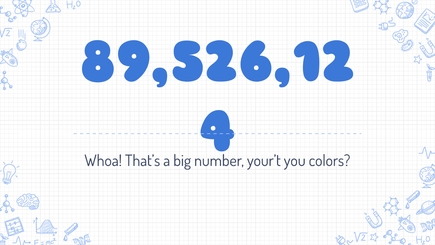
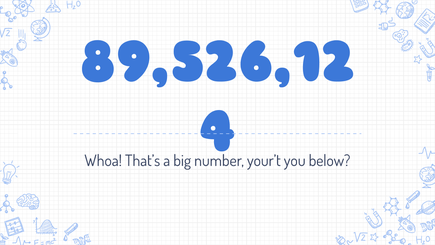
colors: colors -> below
